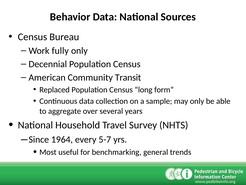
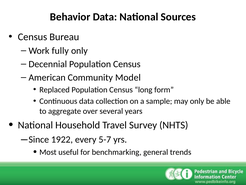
Transit: Transit -> Model
1964: 1964 -> 1922
